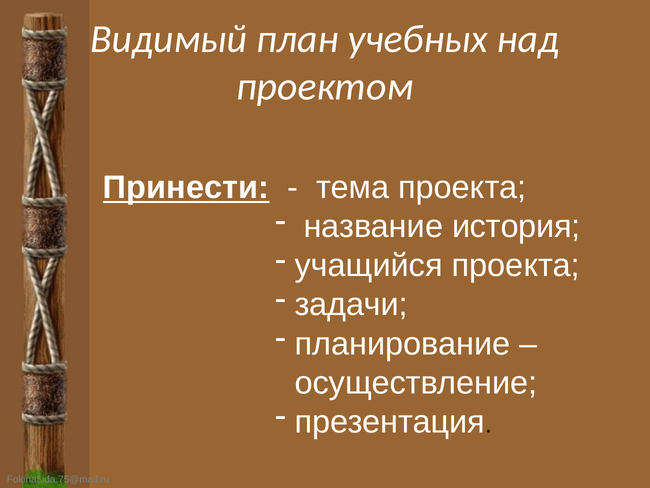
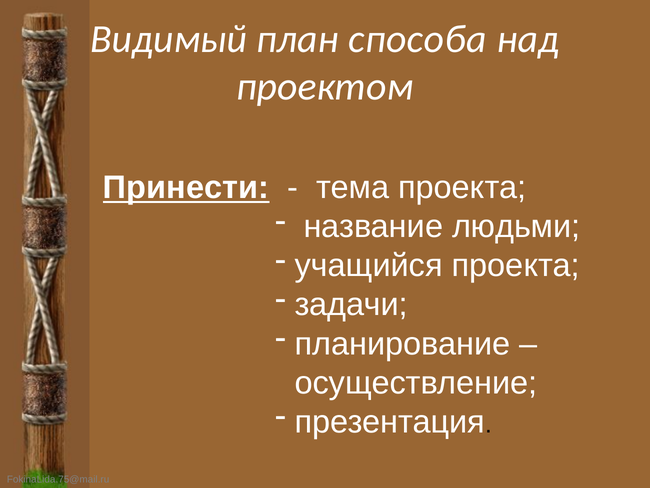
учебных: учебных -> способа
история: история -> людьми
